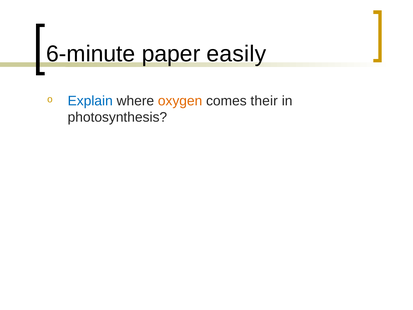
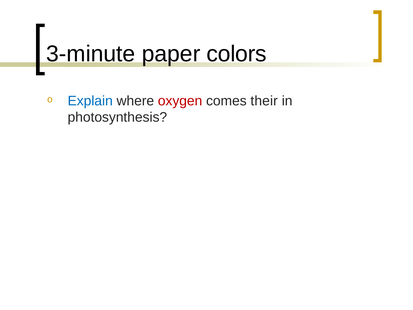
6-minute: 6-minute -> 3-minute
easily: easily -> colors
oxygen colour: orange -> red
